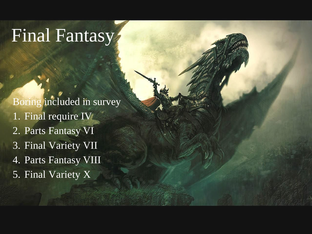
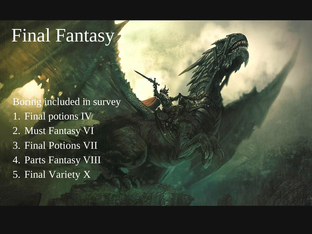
require at (63, 116): require -> potions
Parts at (35, 131): Parts -> Must
Variety at (64, 145): Variety -> Potions
